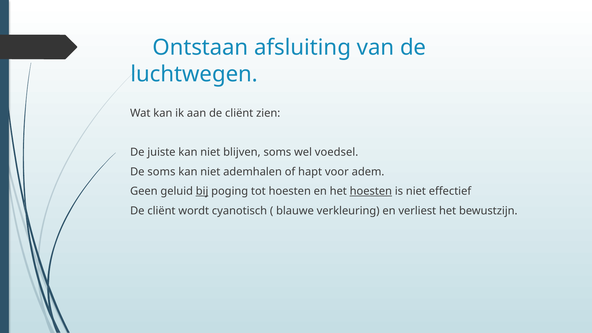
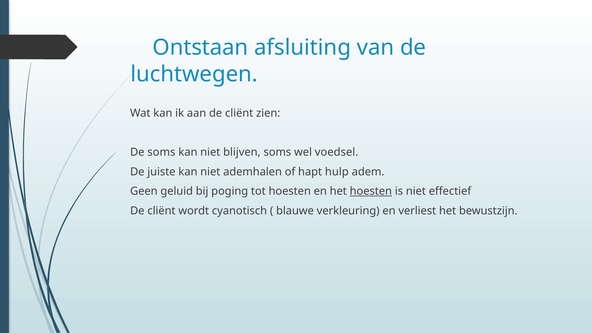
De juiste: juiste -> soms
De soms: soms -> juiste
voor: voor -> hulp
bij underline: present -> none
